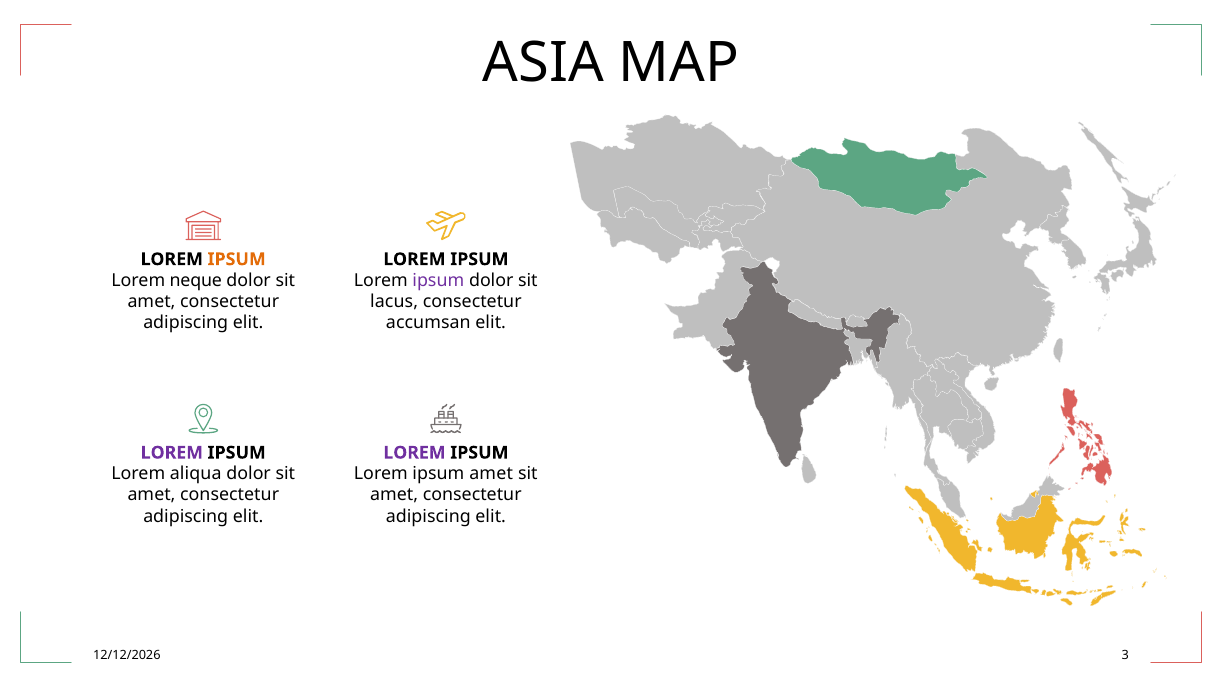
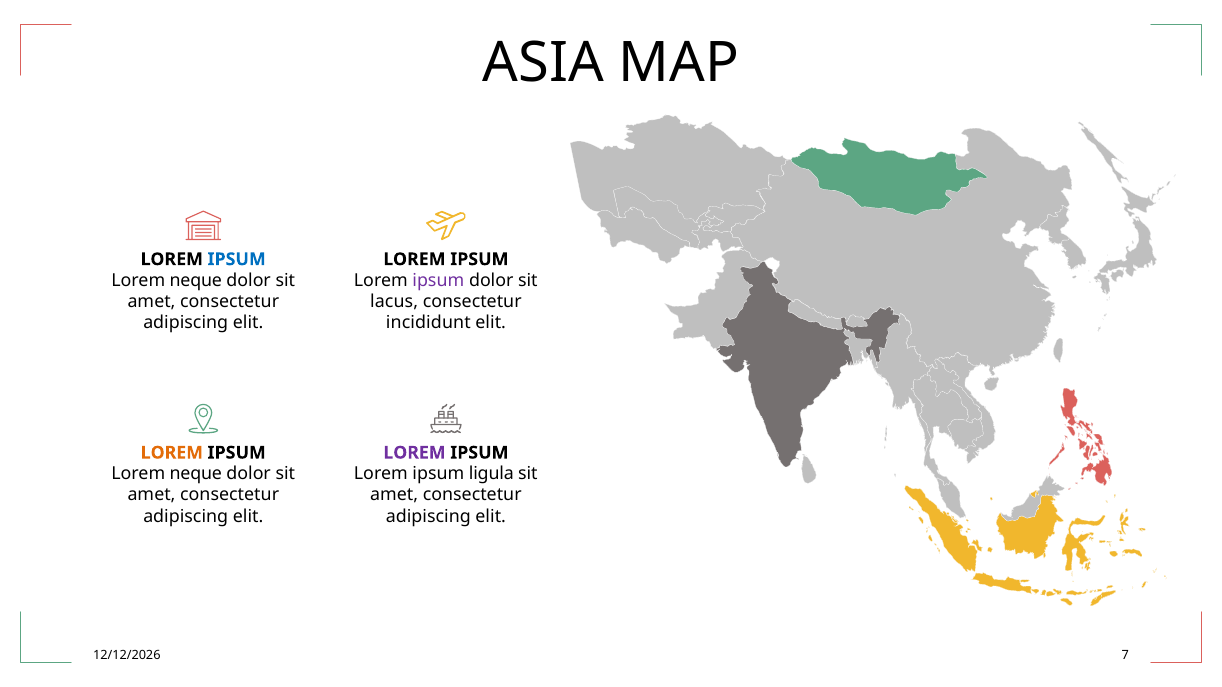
IPSUM at (237, 259) colour: orange -> blue
accumsan: accumsan -> incididunt
LOREM at (172, 453) colour: purple -> orange
aliqua at (196, 474): aliqua -> neque
ipsum amet: amet -> ligula
3: 3 -> 7
